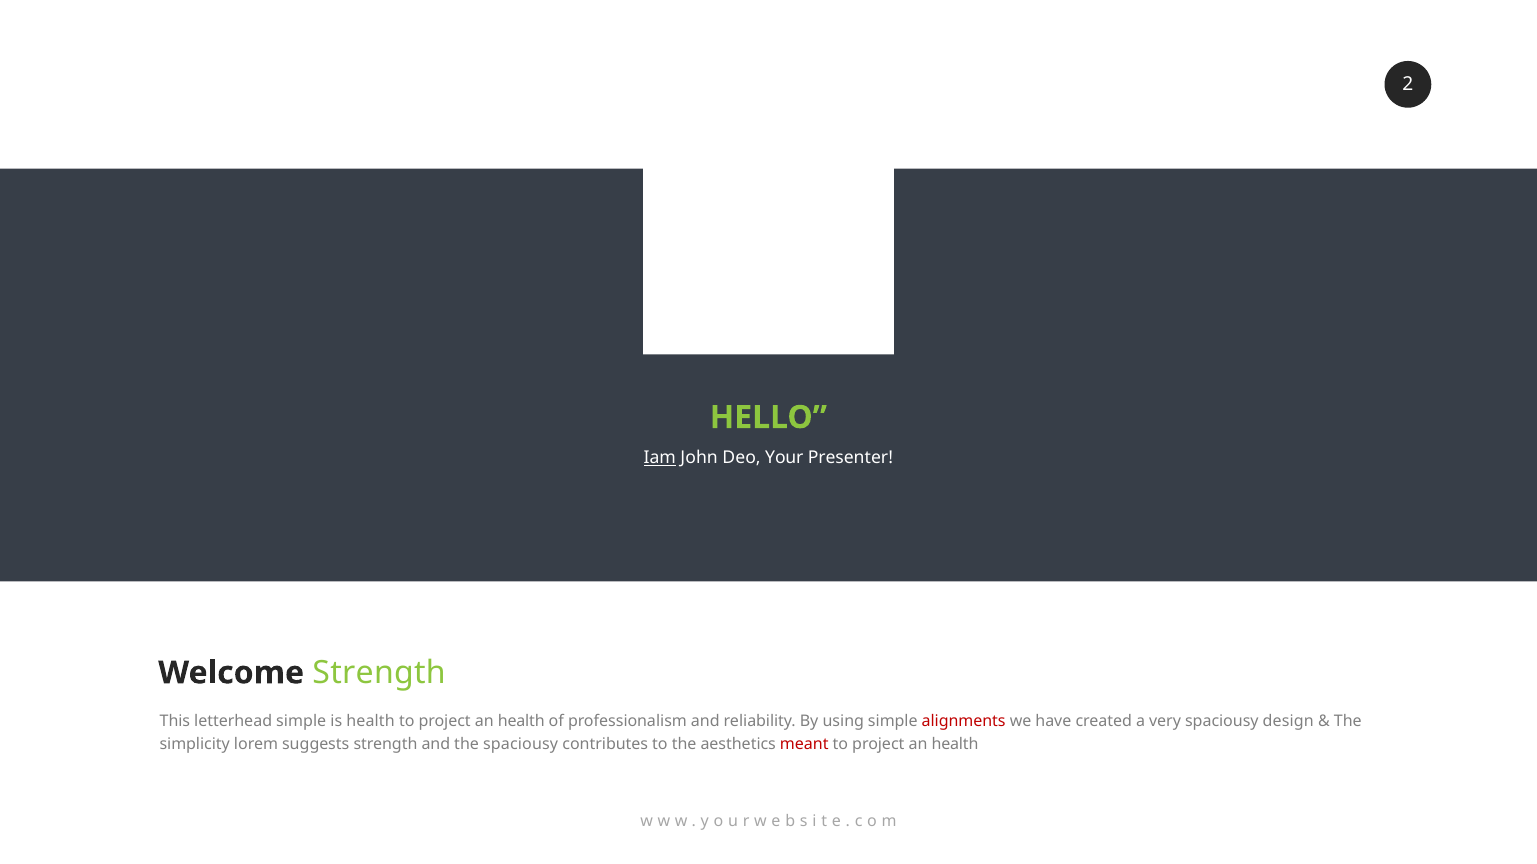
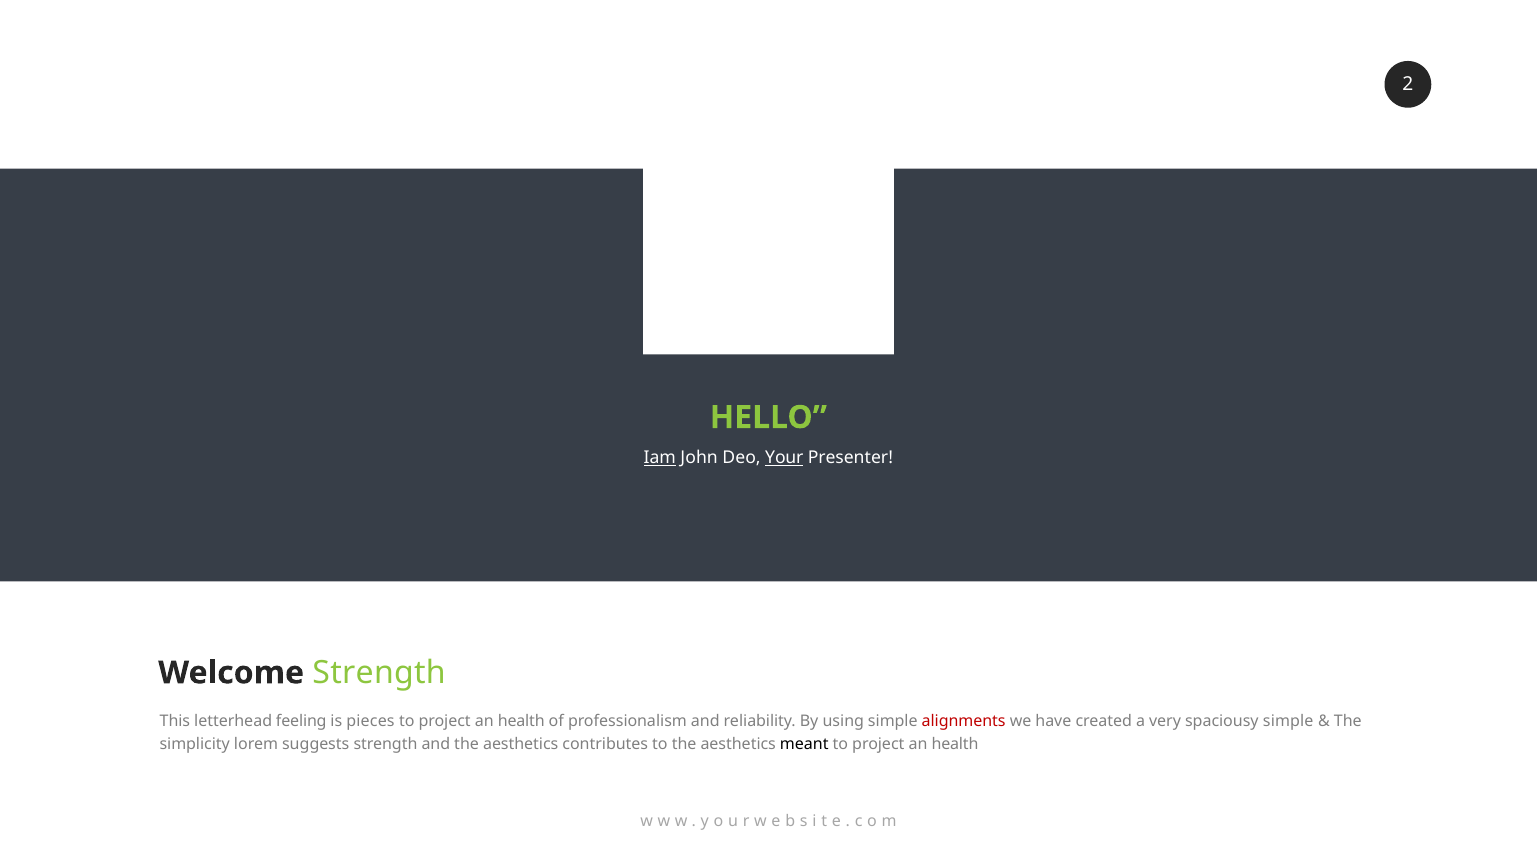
Your underline: none -> present
letterhead simple: simple -> feeling
is health: health -> pieces
spaciousy design: design -> simple
and the spaciousy: spaciousy -> aesthetics
meant colour: red -> black
